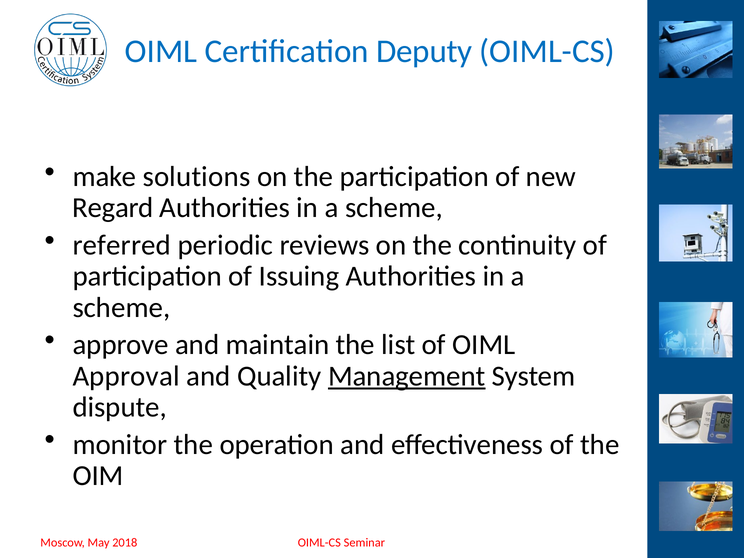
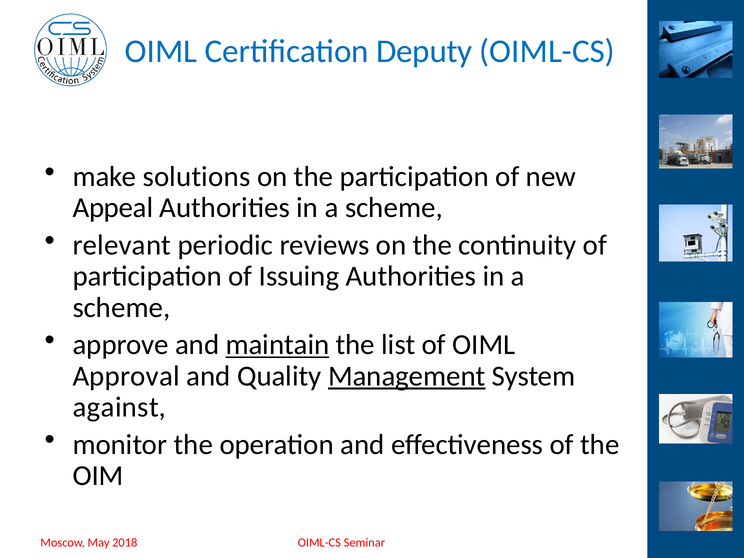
Regard: Regard -> Appeal
referred: referred -> relevant
maintain underline: none -> present
dispute: dispute -> against
